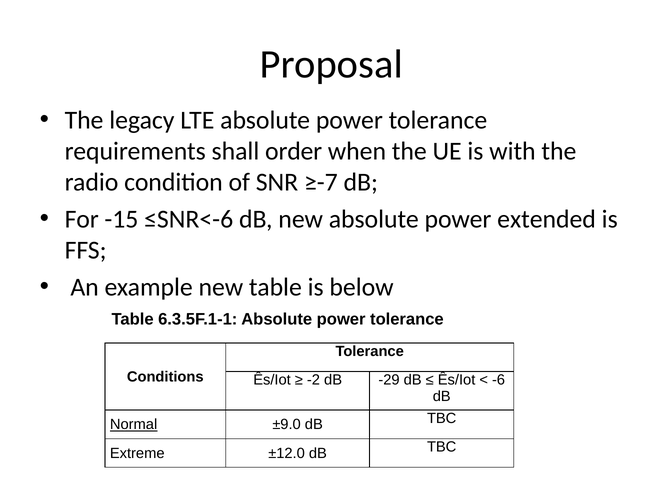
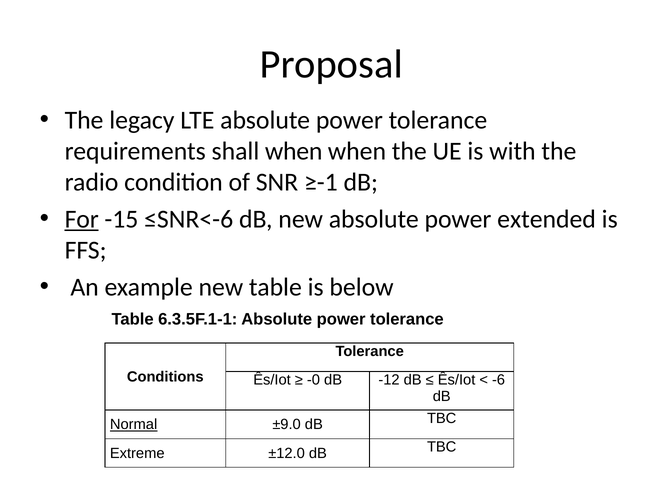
shall order: order -> when
≥-7: ≥-7 -> ≥-1
For underline: none -> present
-2: -2 -> -0
-29: -29 -> -12
